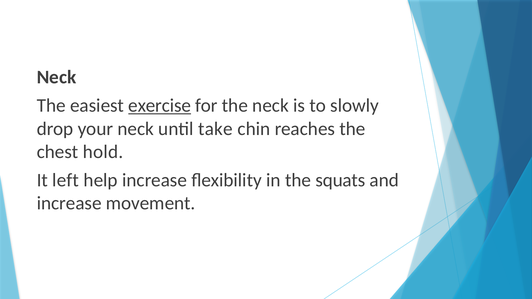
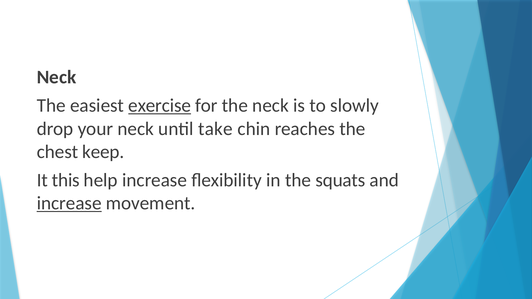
hold: hold -> keep
left: left -> this
increase at (69, 203) underline: none -> present
